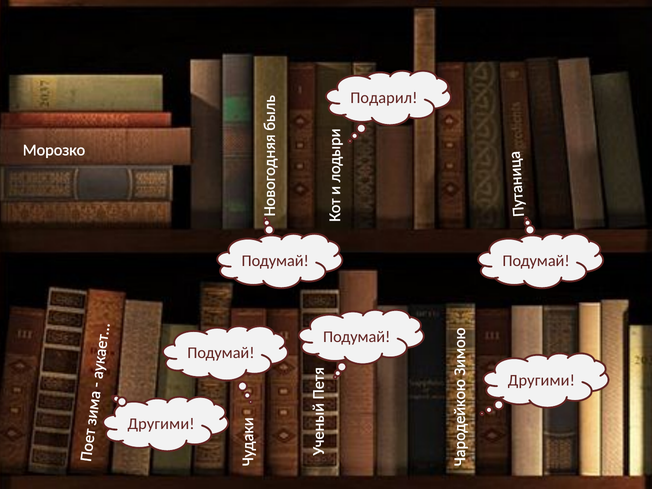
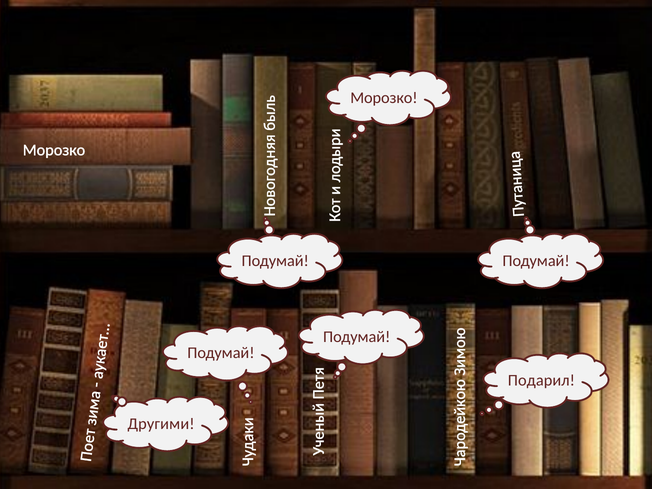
Подарил at (384, 98): Подарил -> Морозко
Другими at (541, 380): Другими -> Подарил
